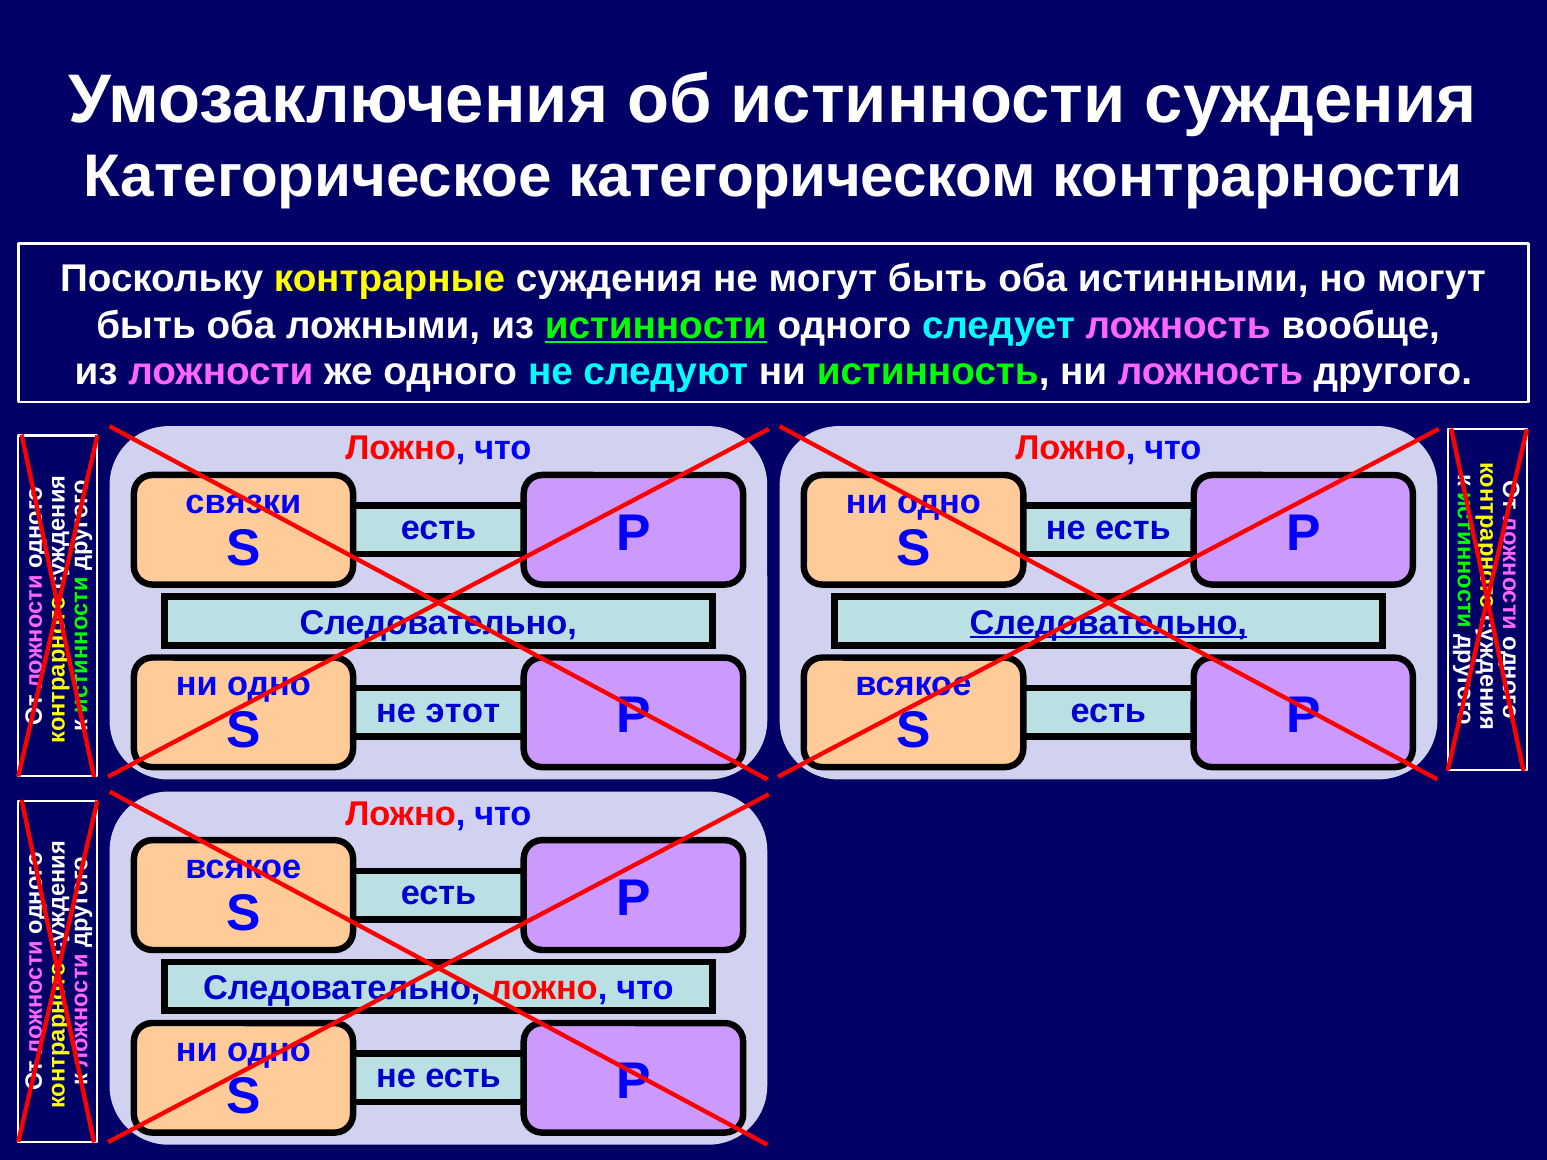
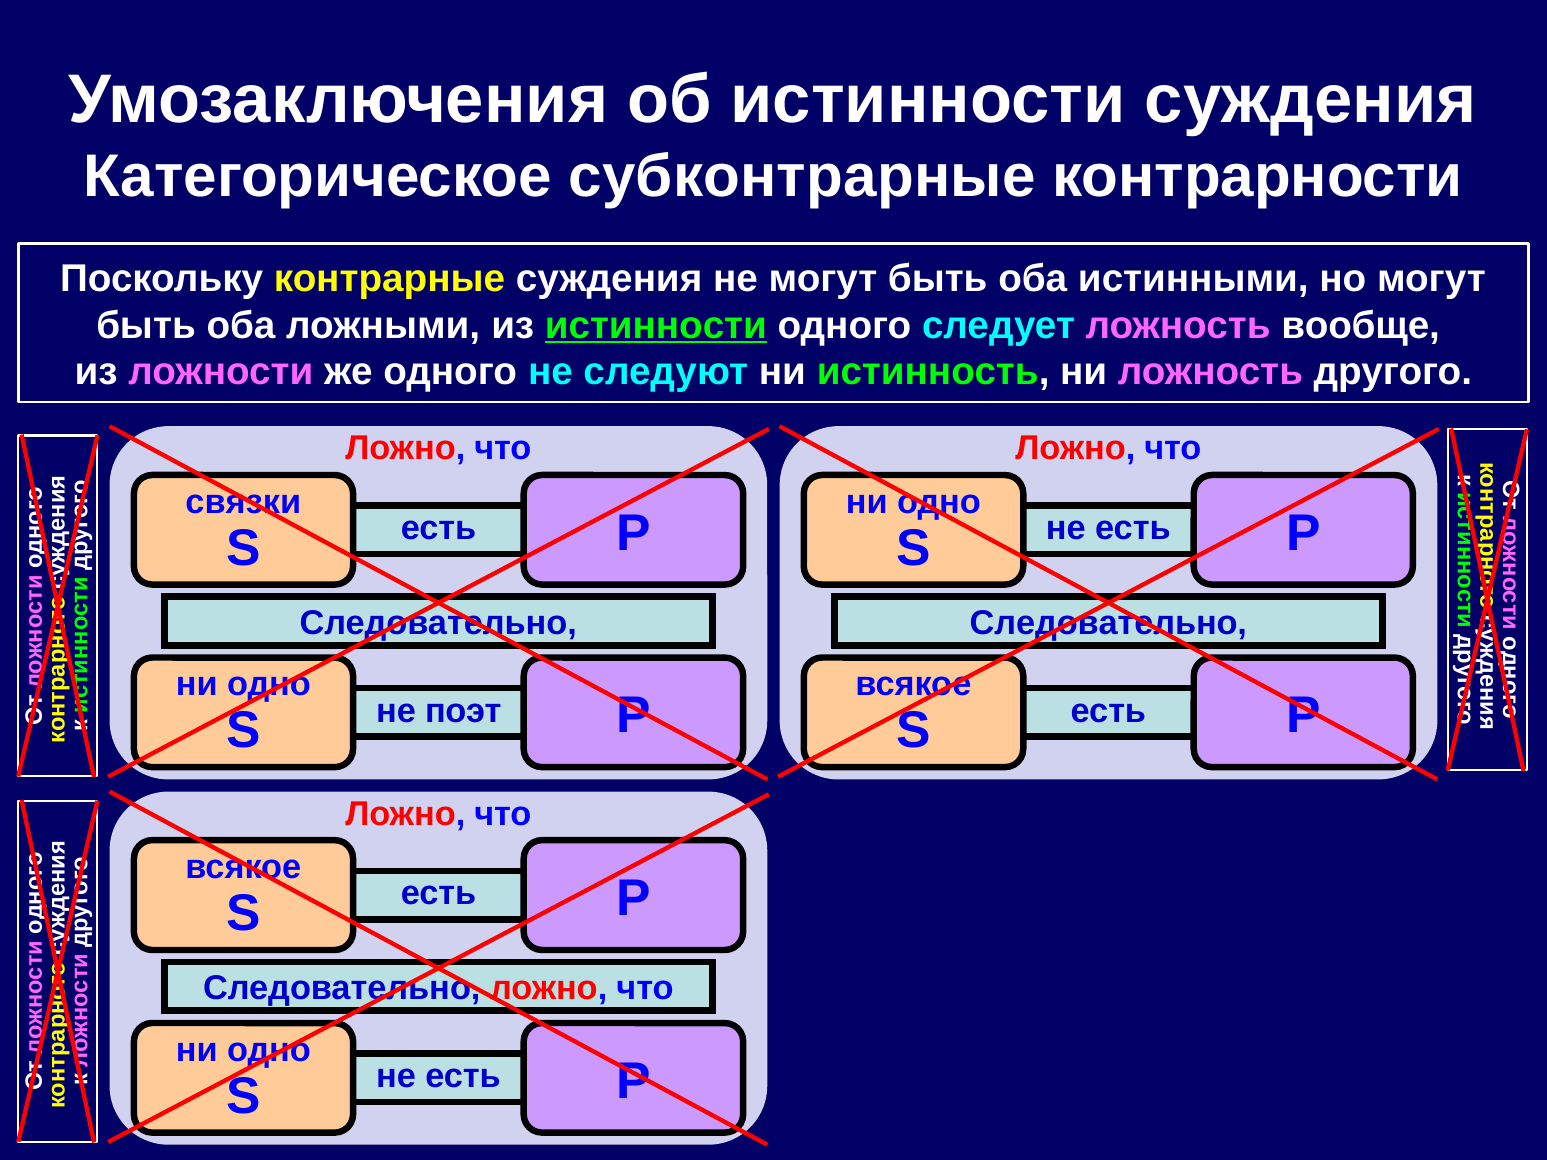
категорическом: категорическом -> субконтрарные
Следовательно at (1108, 623) underline: present -> none
этот: этот -> поэт
